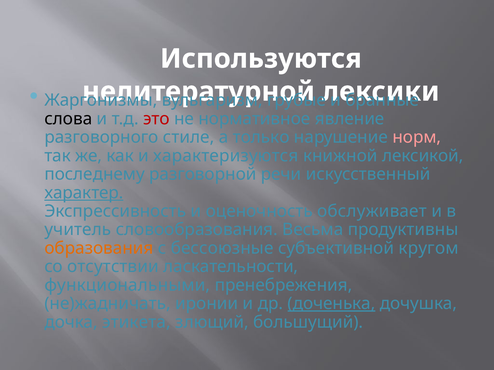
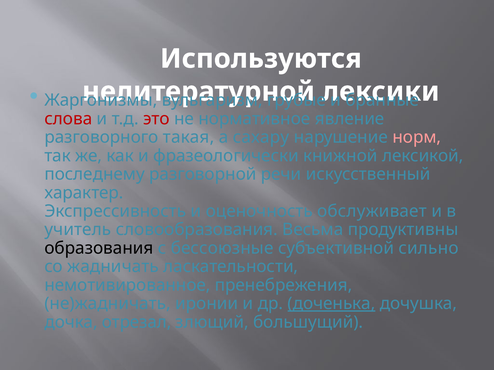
слова colour: black -> red
стиле: стиле -> такая
только: только -> сахару
характеризуются: характеризуются -> фразеологически
характер underline: present -> none
образования colour: orange -> black
кругом: кругом -> сильно
отсутствии: отсутствии -> жадничать
функциональными: функциональными -> немотивированное
этикета: этикета -> отрезал
